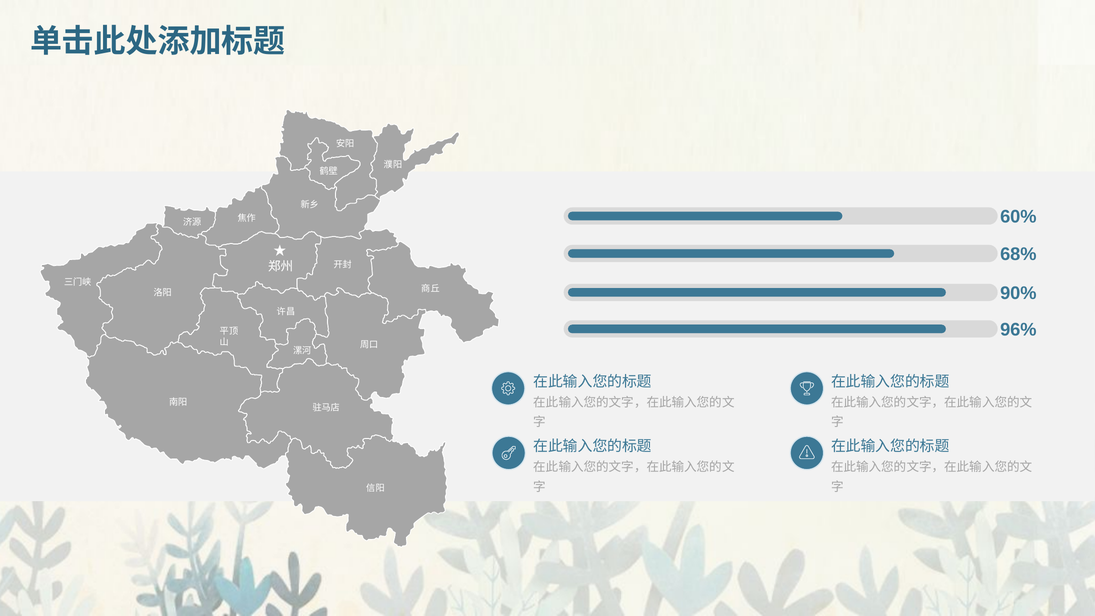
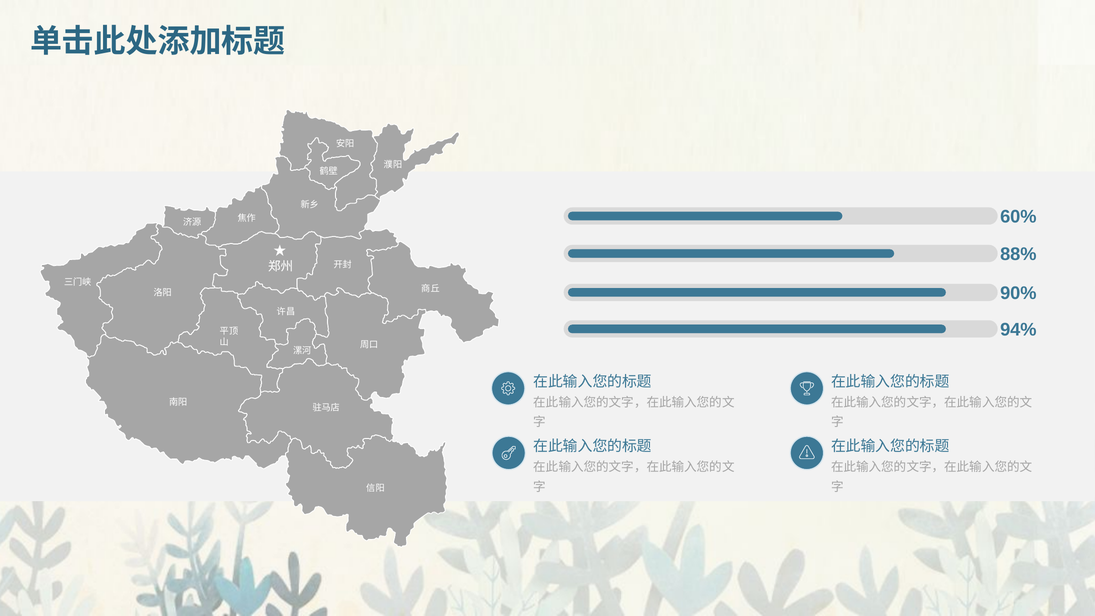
68%: 68% -> 88%
96%: 96% -> 94%
